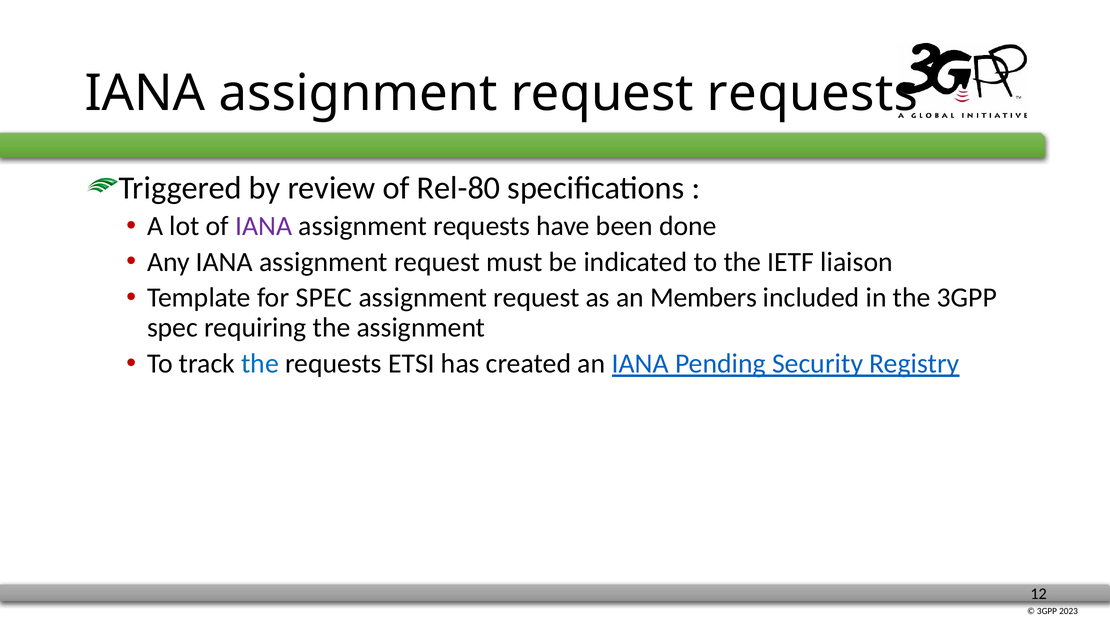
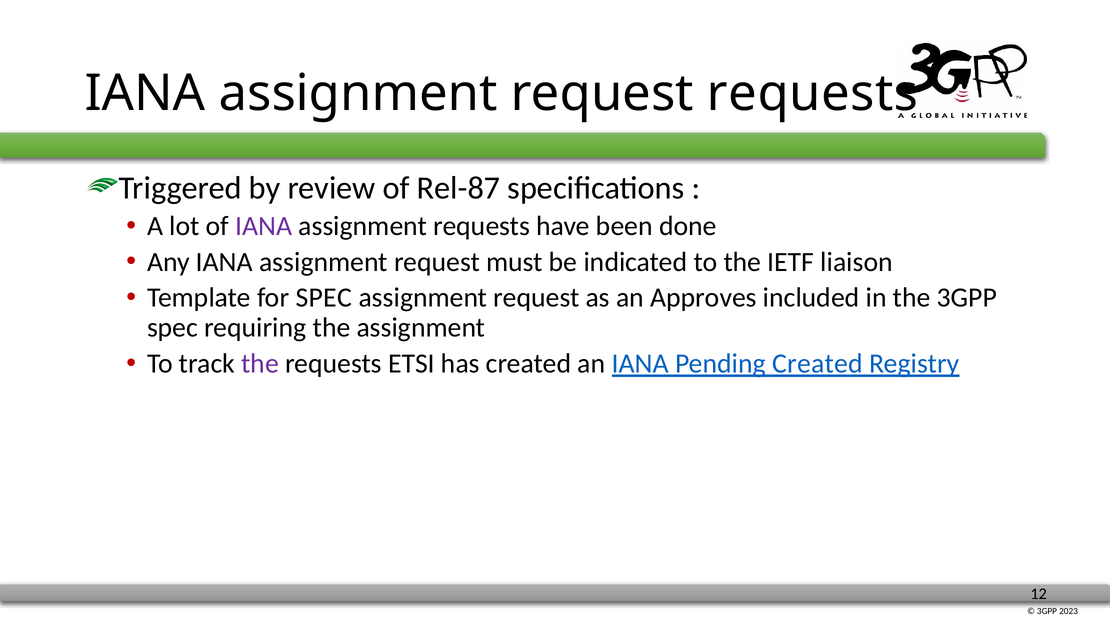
Rel-80: Rel-80 -> Rel-87
Members: Members -> Approves
the at (260, 363) colour: blue -> purple
Pending Security: Security -> Created
